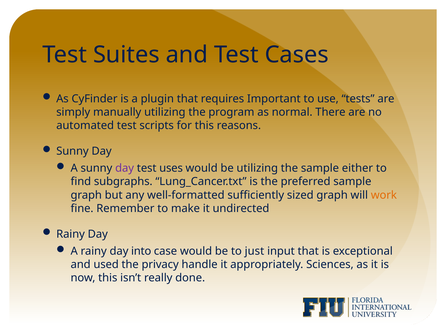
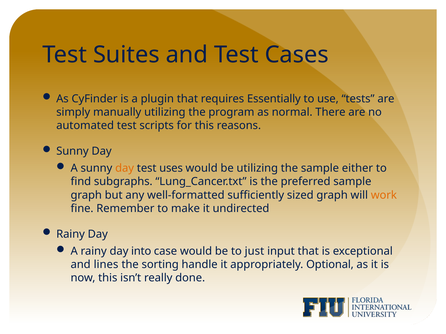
Important: Important -> Essentially
day at (125, 169) colour: purple -> orange
used: used -> lines
privacy: privacy -> sorting
Sciences: Sciences -> Optional
